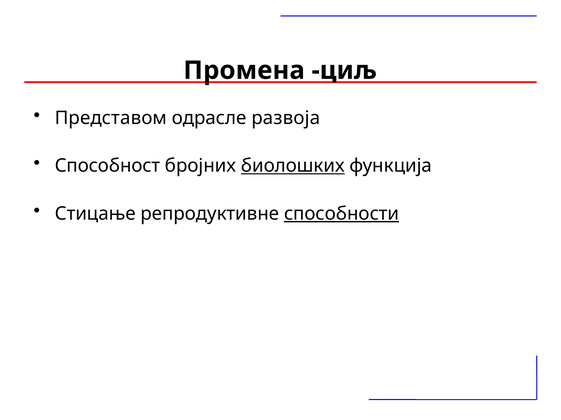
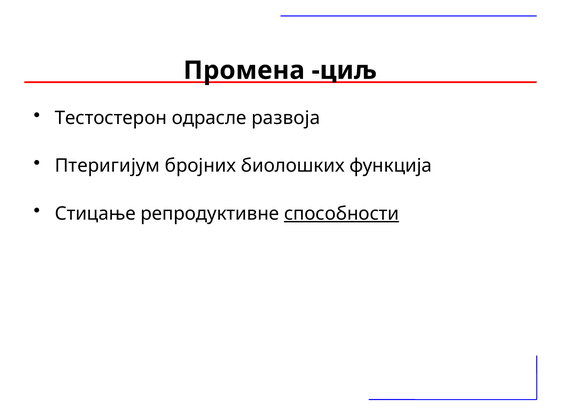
Представом: Представом -> Тестостерон
Способност: Способност -> Птеригијум
биолошких underline: present -> none
